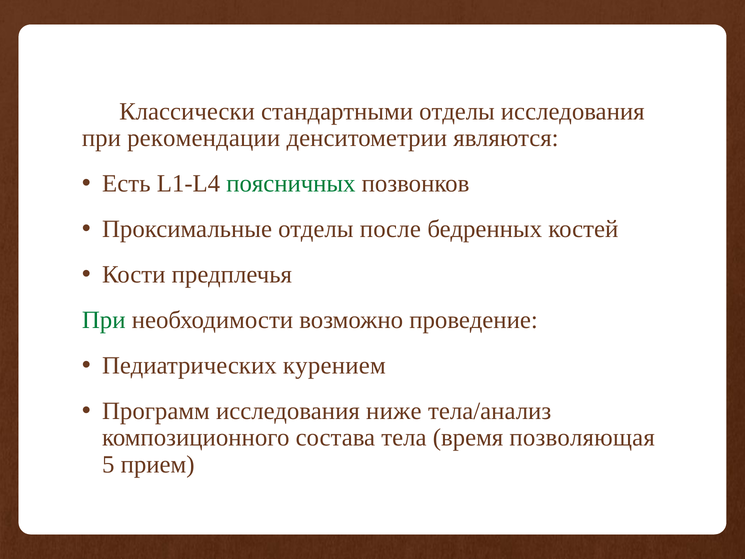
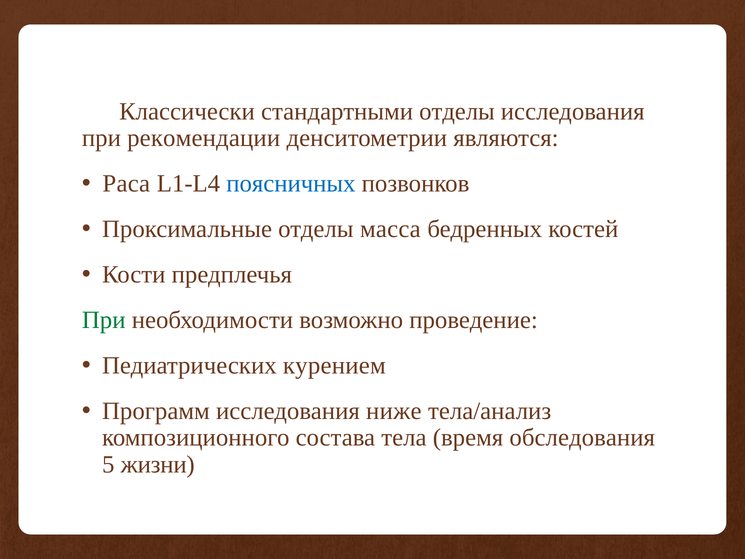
Есть: Есть -> Раса
поясничных colour: green -> blue
после: после -> масса
позволяющая: позволяющая -> обследования
прием: прием -> жизни
